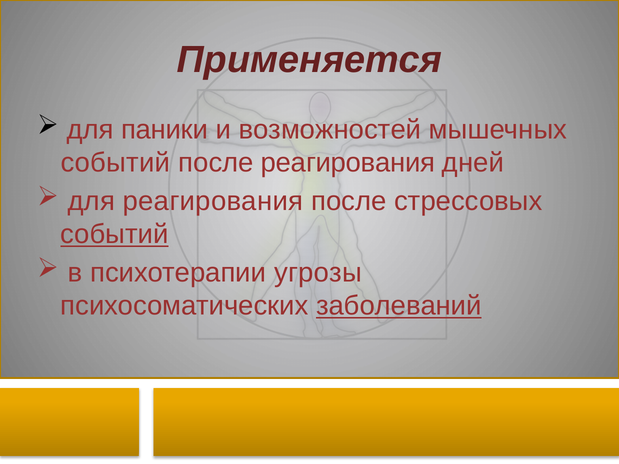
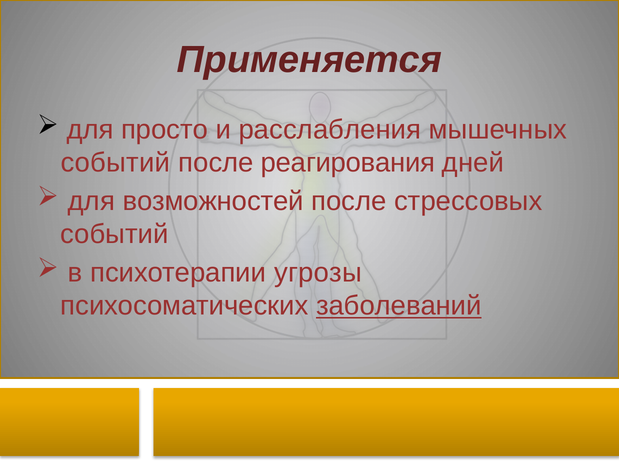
паники: паники -> просто
возможностей: возможностей -> расслабления
для реагирования: реагирования -> возможностей
событий at (114, 234) underline: present -> none
